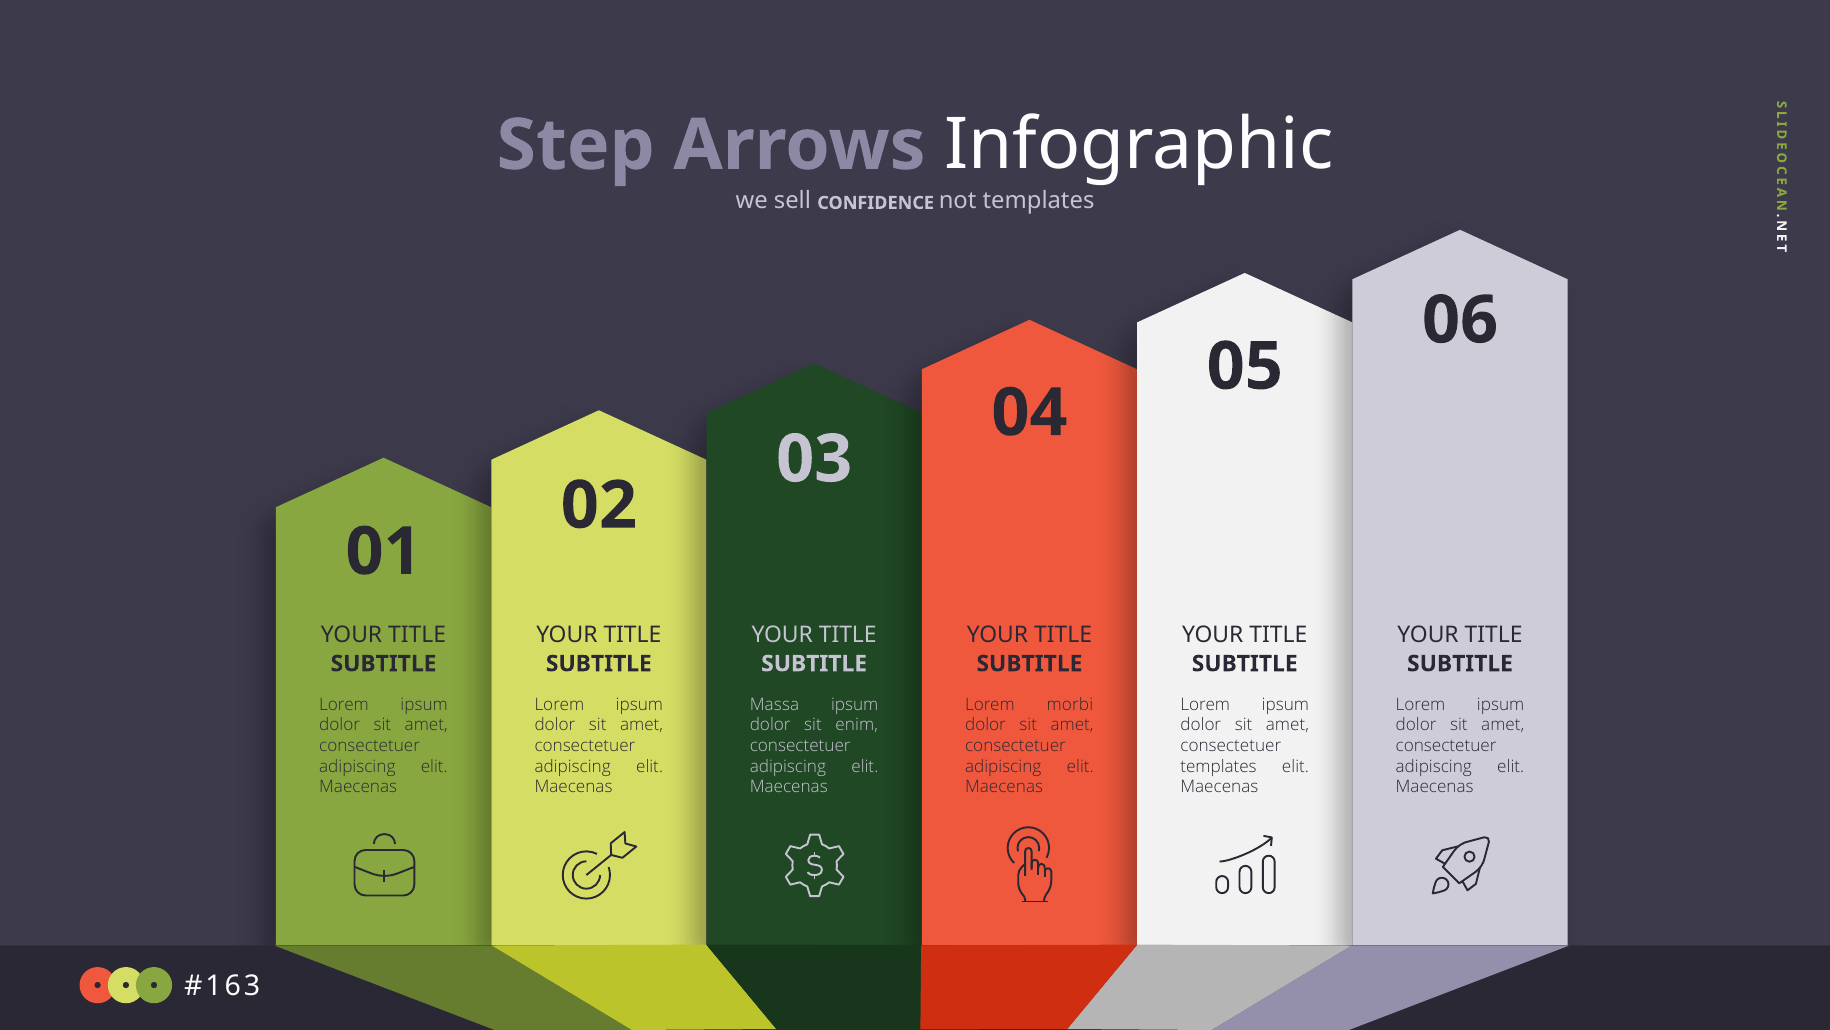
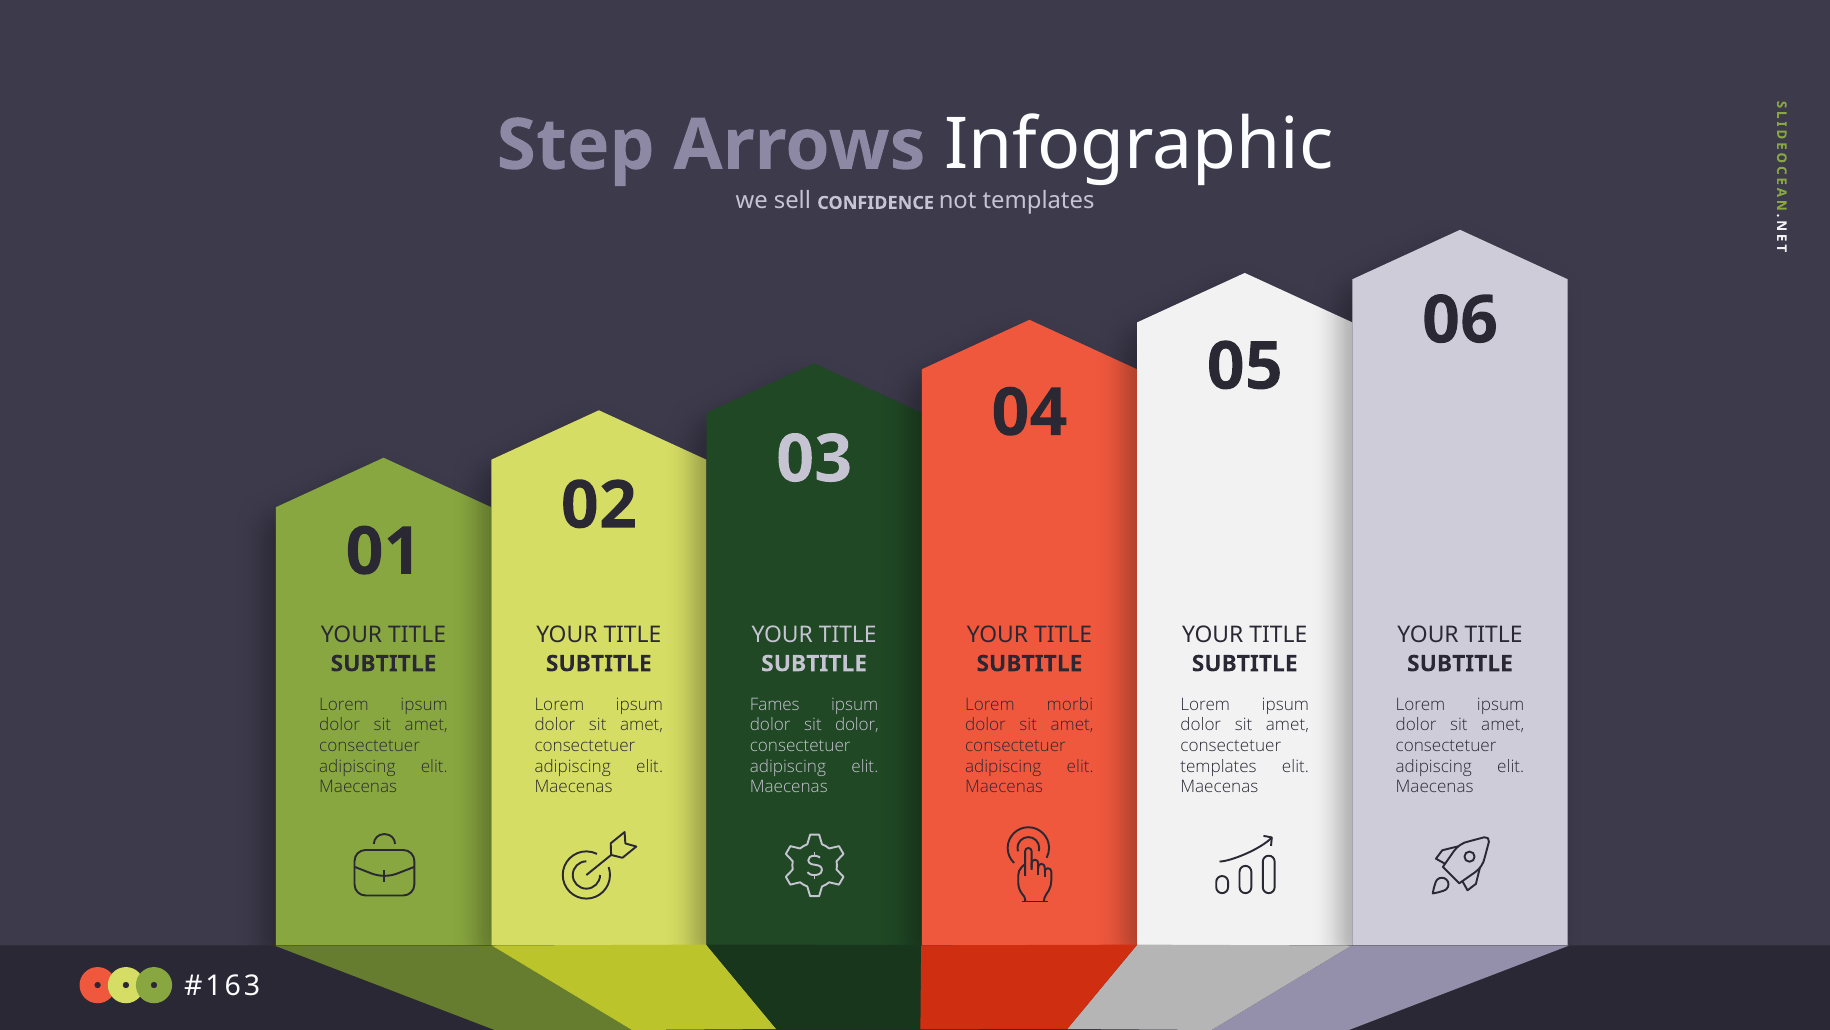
Massa: Massa -> Fames
sit enim: enim -> dolor
